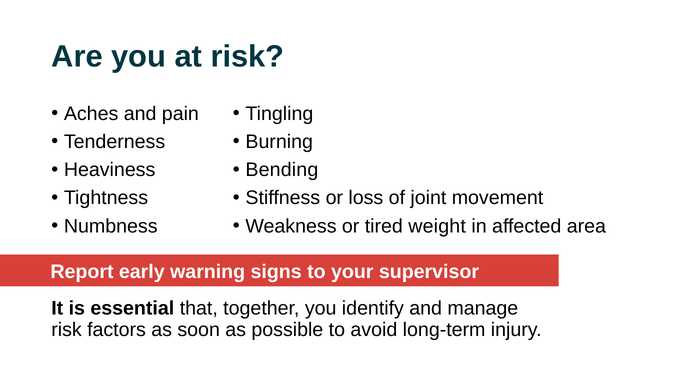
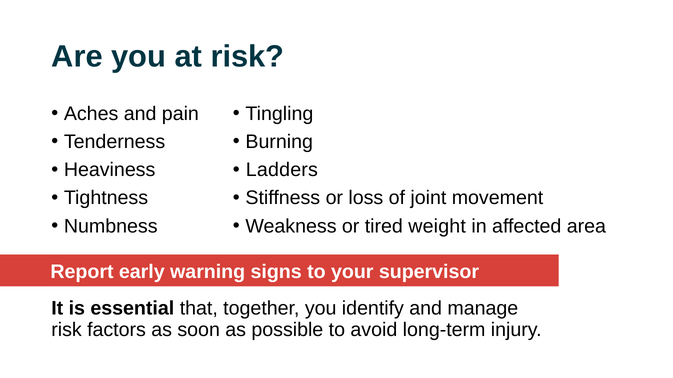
Bending: Bending -> Ladders
